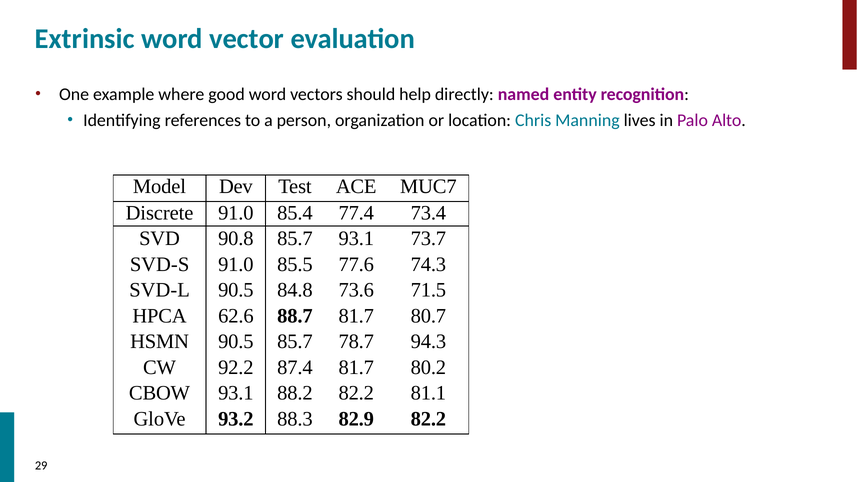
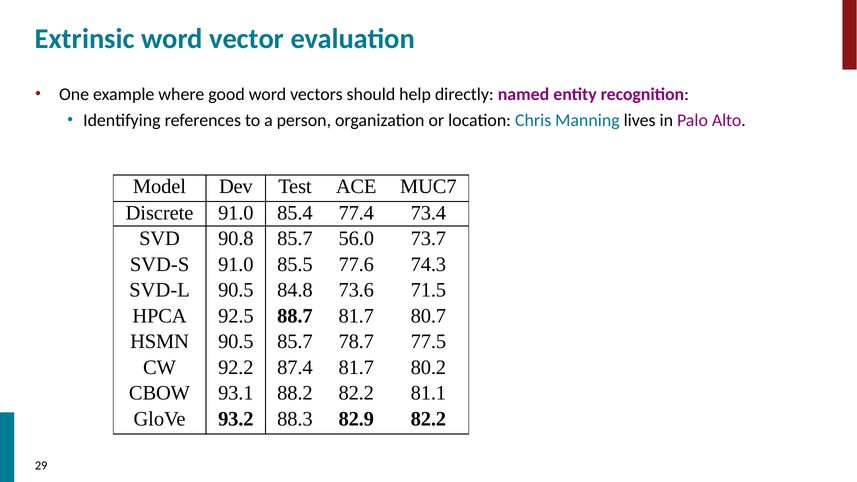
85.7 93.1: 93.1 -> 56.0
62.6: 62.6 -> 92.5
94.3: 94.3 -> 77.5
